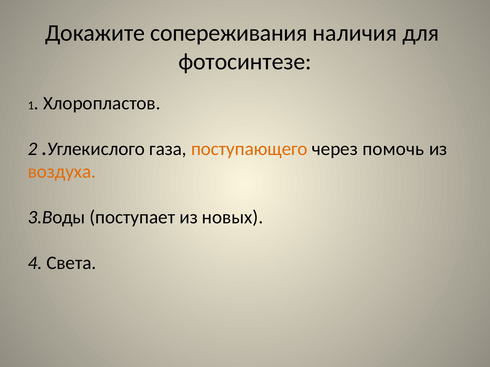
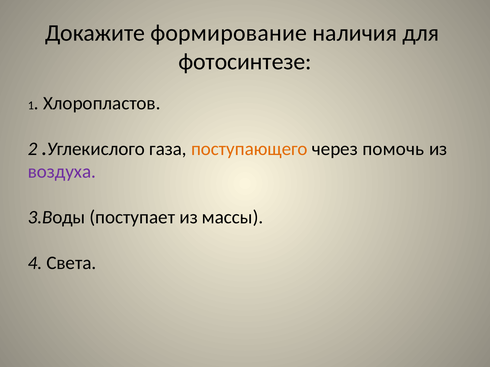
сопереживания: сопереживания -> формирование
воздуха colour: orange -> purple
новых: новых -> массы
